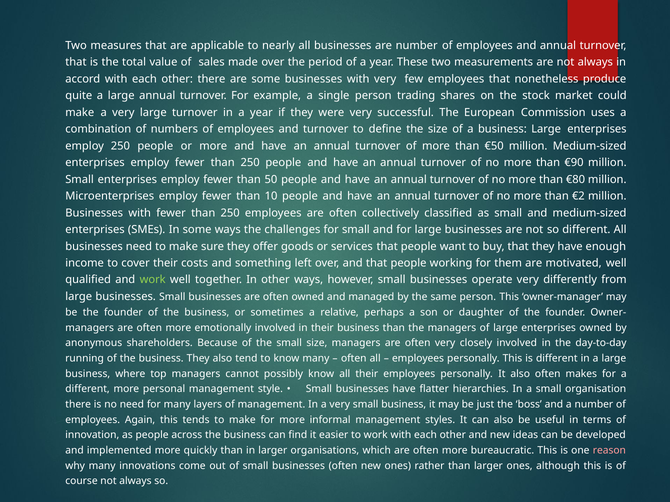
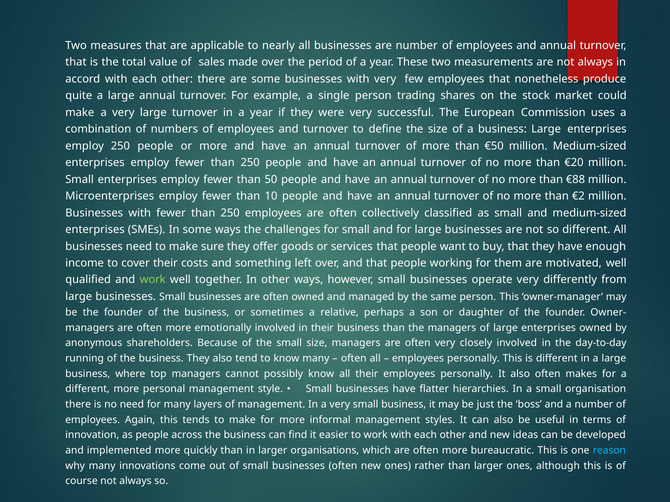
€90: €90 -> €20
€80: €80 -> €88
reason colour: pink -> light blue
